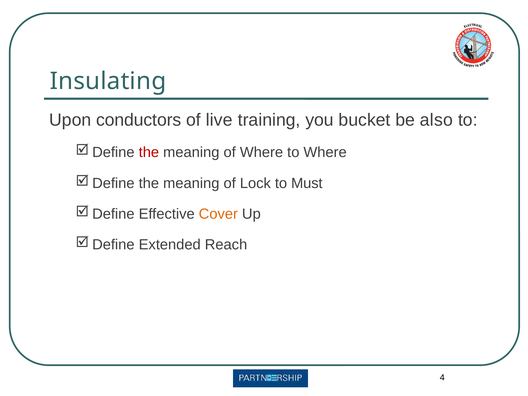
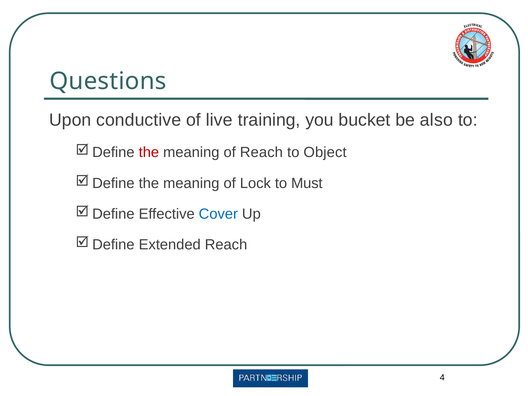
Insulating: Insulating -> Questions
conductors: conductors -> conductive
of Where: Where -> Reach
to Where: Where -> Object
Cover colour: orange -> blue
